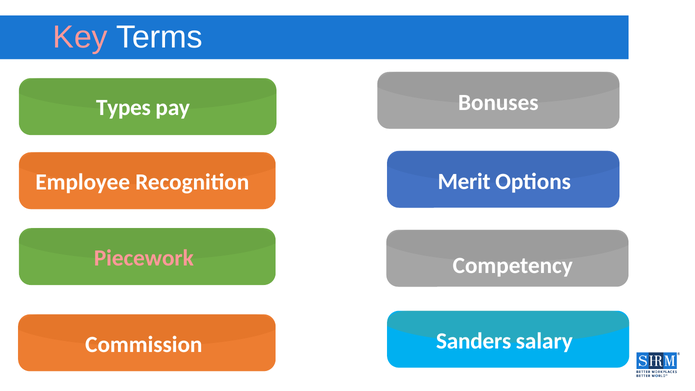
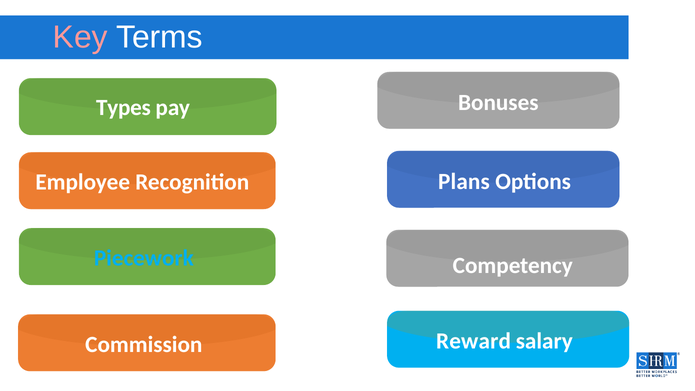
Merit: Merit -> Plans
Piecework colour: pink -> light blue
Sanders: Sanders -> Reward
